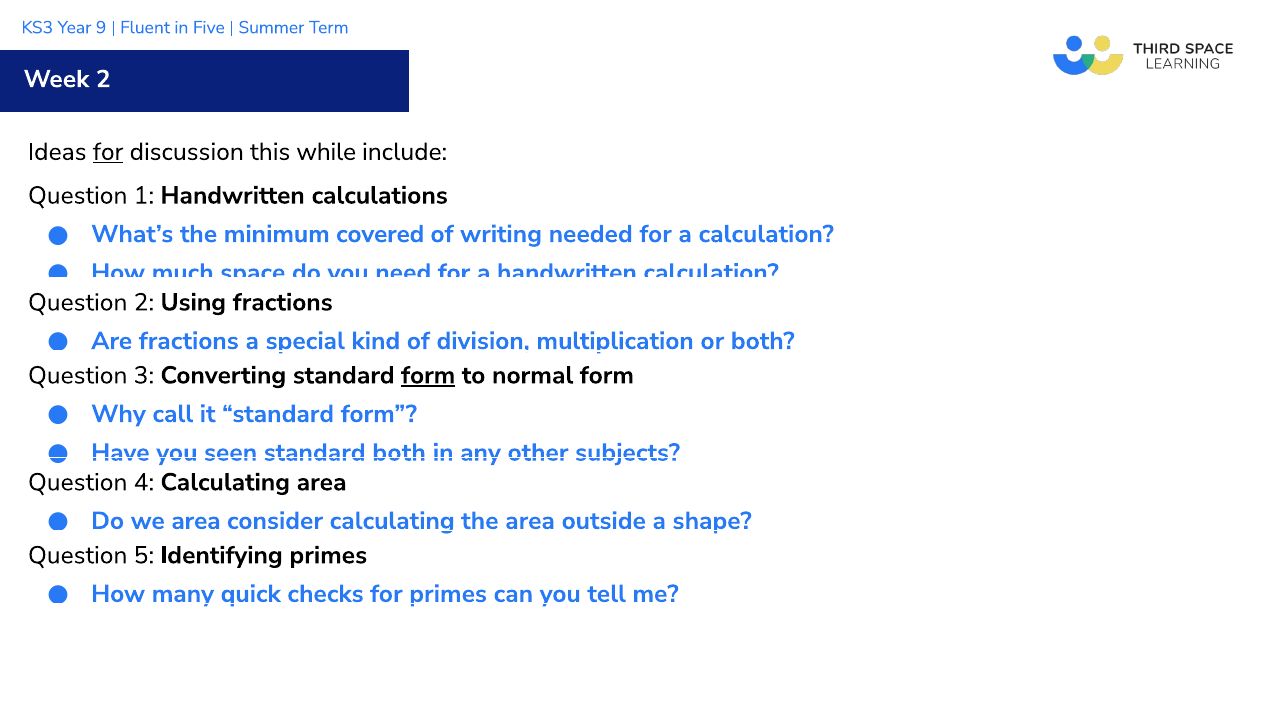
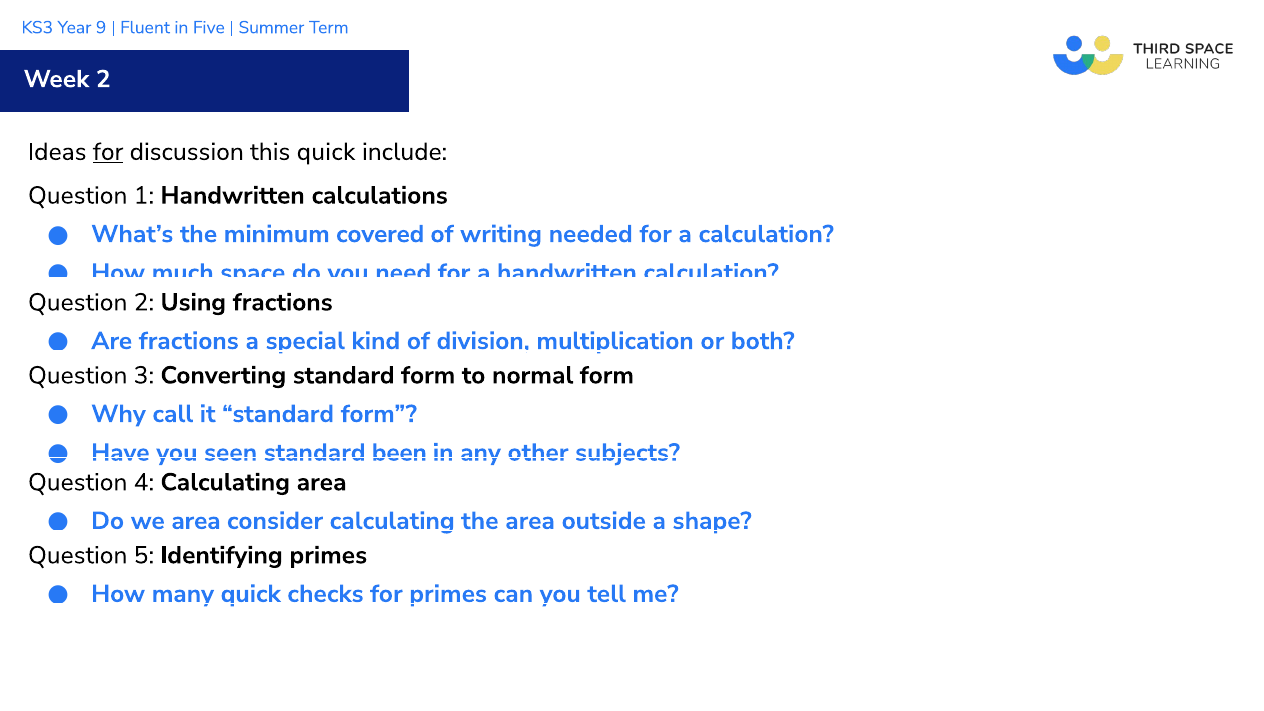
this while: while -> quick
form at (428, 375) underline: present -> none
standard both: both -> been
